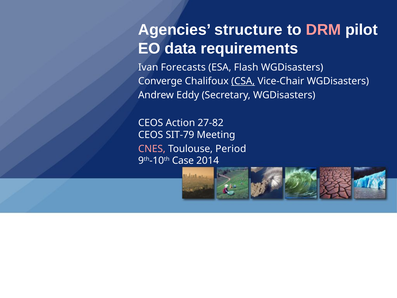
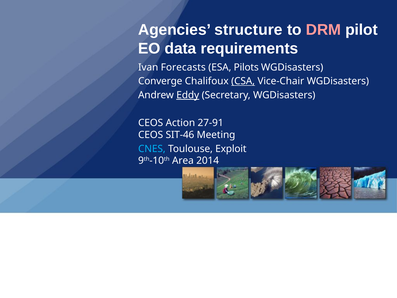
Flash: Flash -> Pilots
Eddy underline: none -> present
27-82: 27-82 -> 27-91
SIT-79: SIT-79 -> SIT-46
CNES colour: pink -> light blue
Period: Period -> Exploit
Case: Case -> Area
